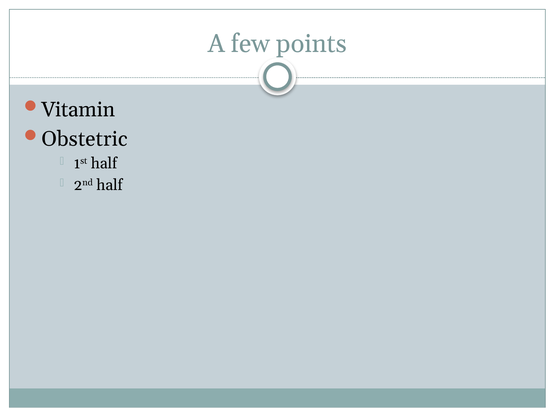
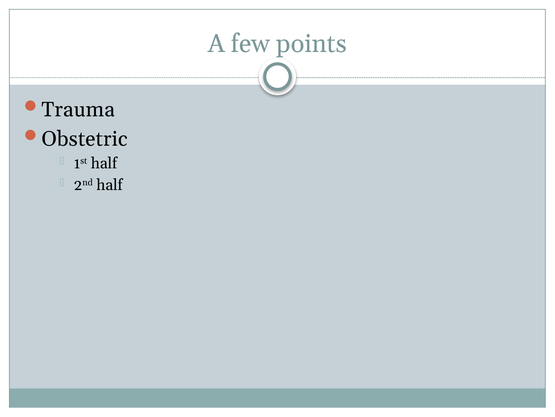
Vitamin: Vitamin -> Trauma
